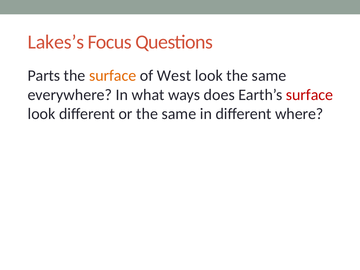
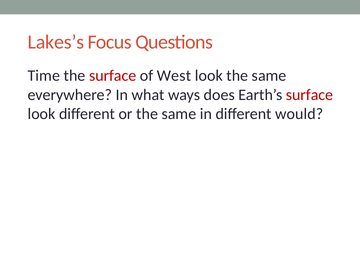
Parts: Parts -> Time
surface at (113, 76) colour: orange -> red
where: where -> would
